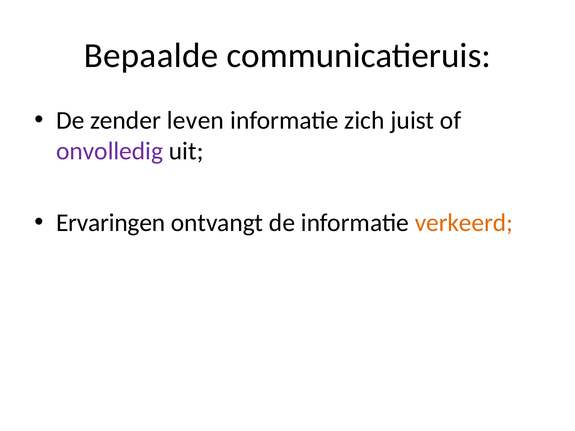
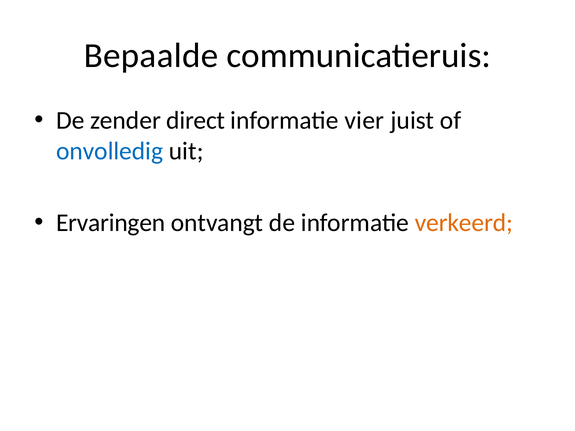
leven: leven -> direct
zich: zich -> vier
onvolledig colour: purple -> blue
